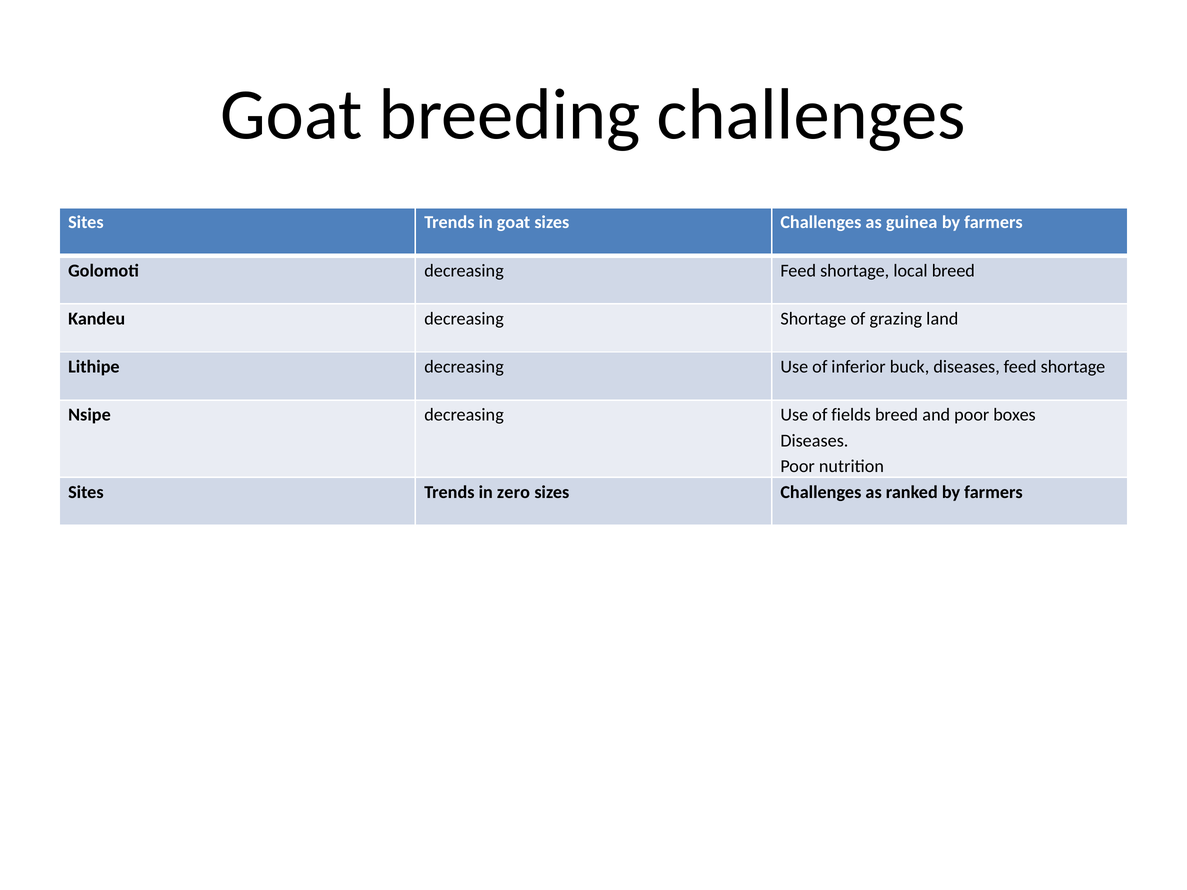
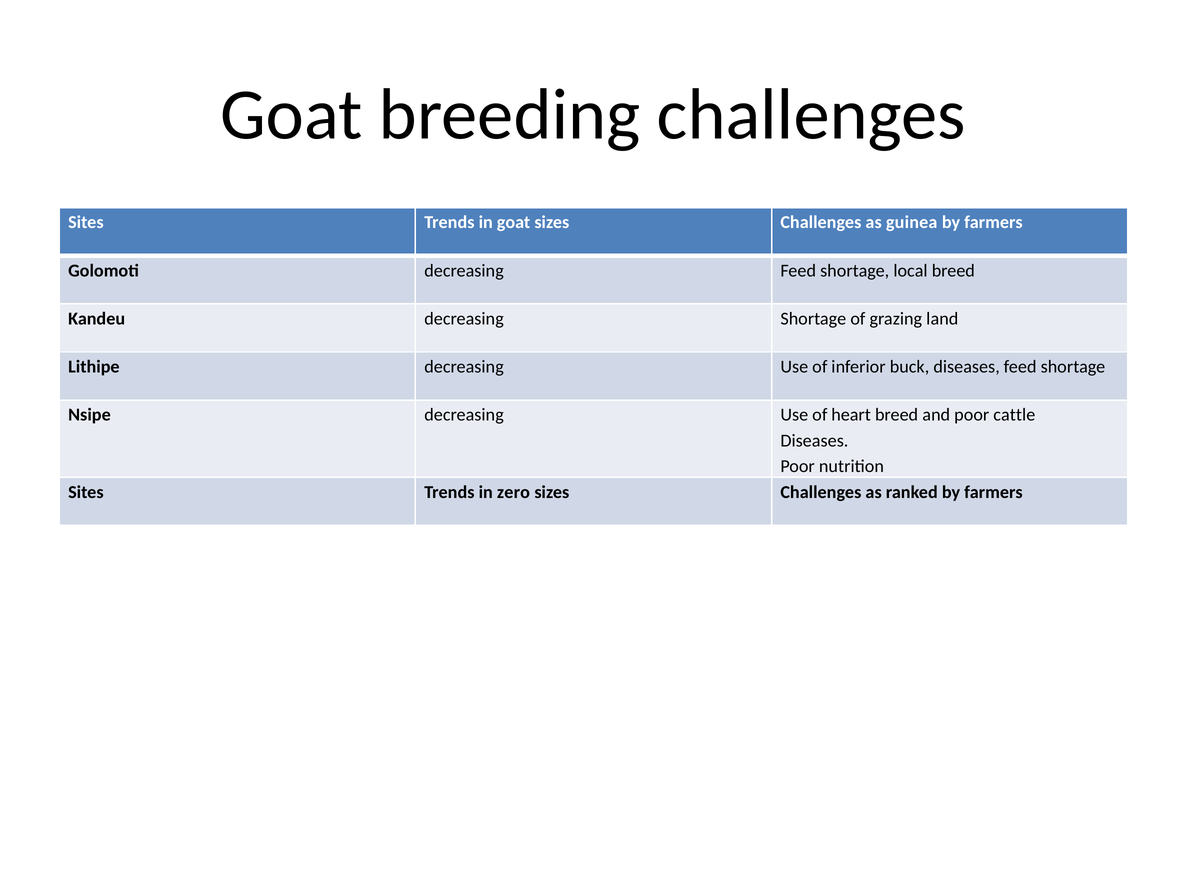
fields: fields -> heart
boxes: boxes -> cattle
